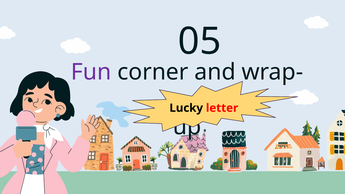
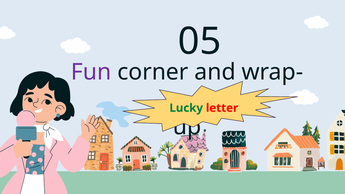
Lucky colour: black -> green
